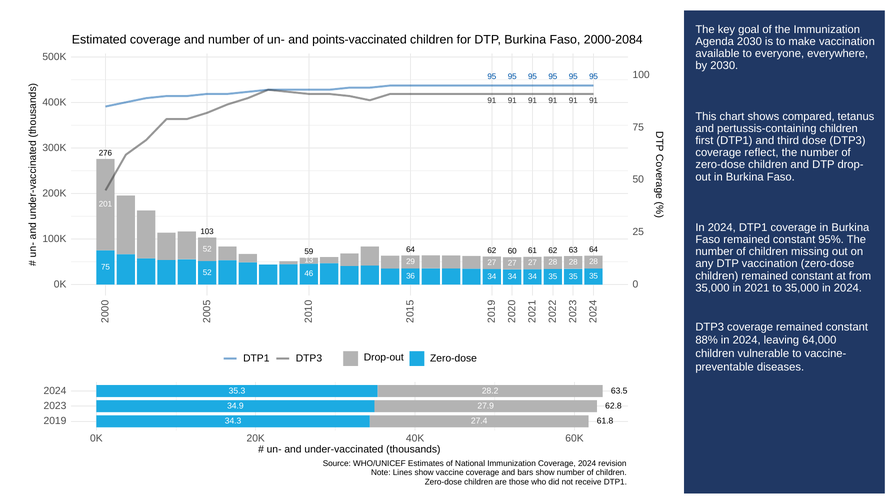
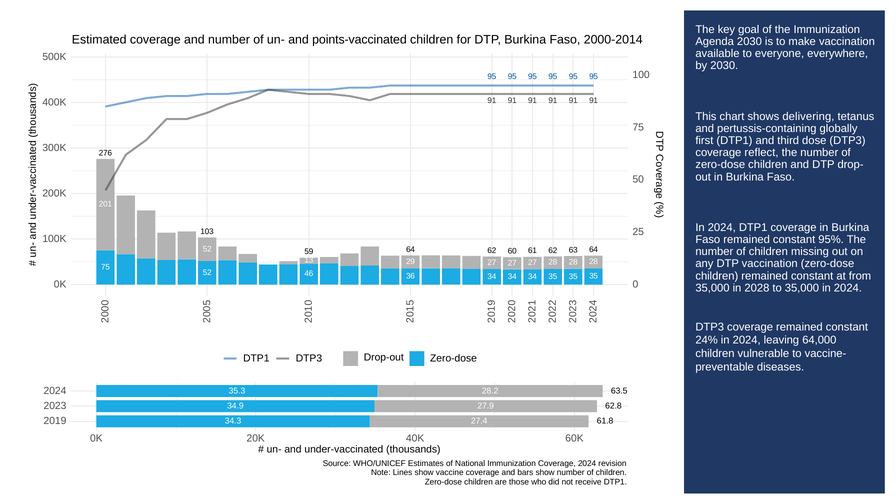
2000-2084: 2000-2084 -> 2000-2014
compared: compared -> delivering
pertussis-containing children: children -> globally
2021: 2021 -> 2028
88%: 88% -> 24%
